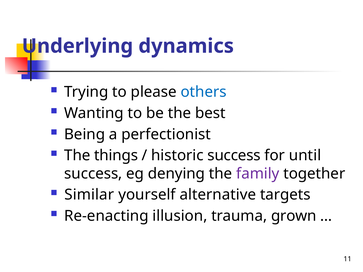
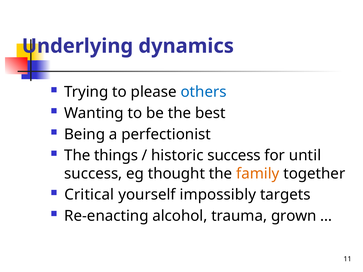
denying: denying -> thought
family colour: purple -> orange
Similar: Similar -> Critical
alternative: alternative -> impossibly
illusion: illusion -> alcohol
